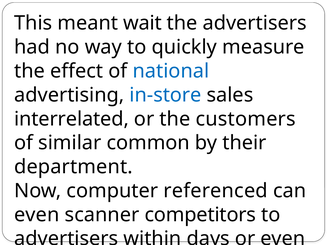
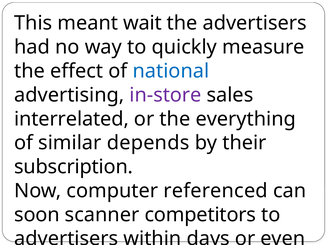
in-store colour: blue -> purple
customers: customers -> everything
common: common -> depends
department: department -> subscription
even at (37, 215): even -> soon
